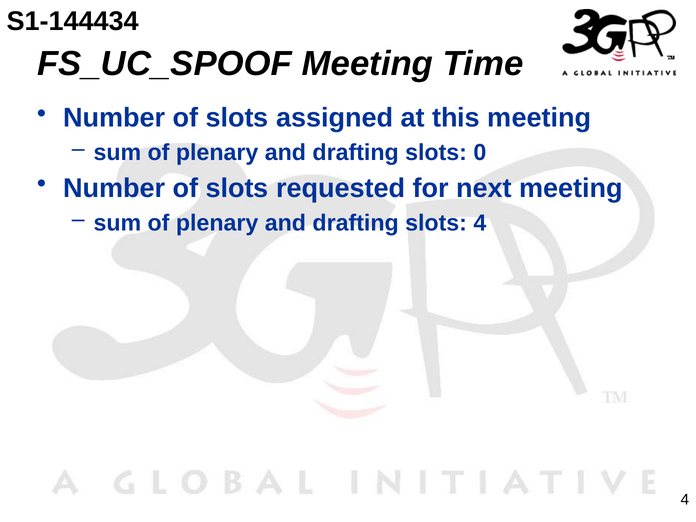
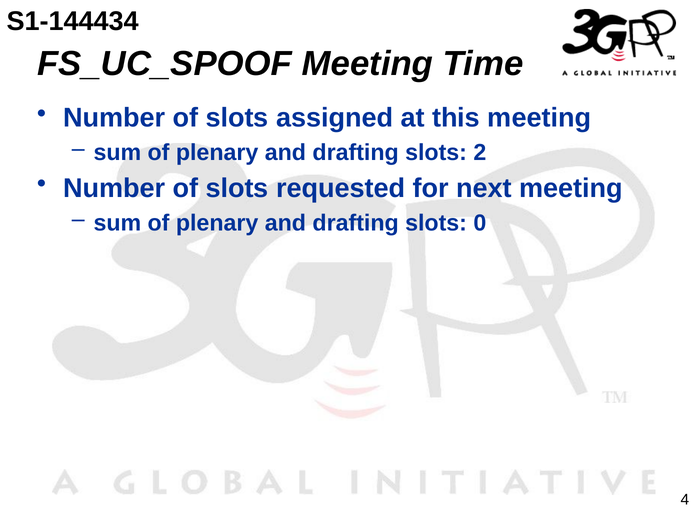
0: 0 -> 2
slots 4: 4 -> 0
